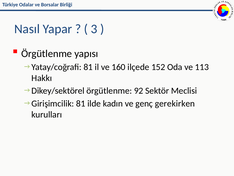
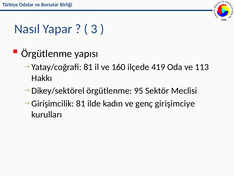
152: 152 -> 419
92: 92 -> 95
gerekirken: gerekirken -> girişimciye
